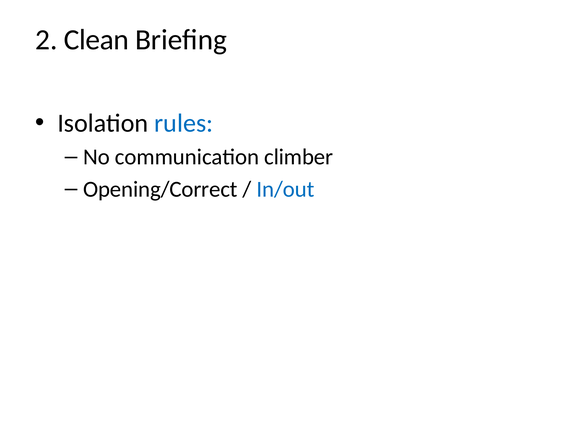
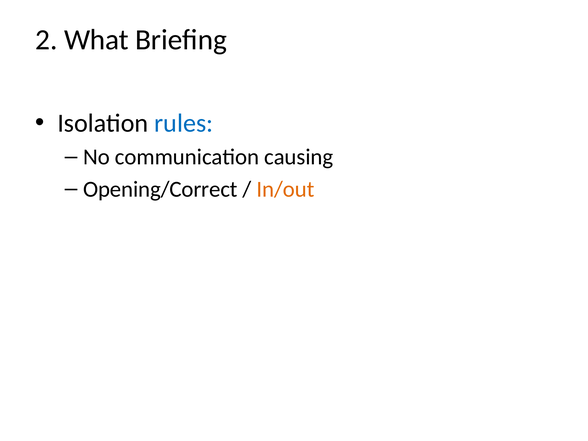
Clean: Clean -> What
climber: climber -> causing
In/out colour: blue -> orange
